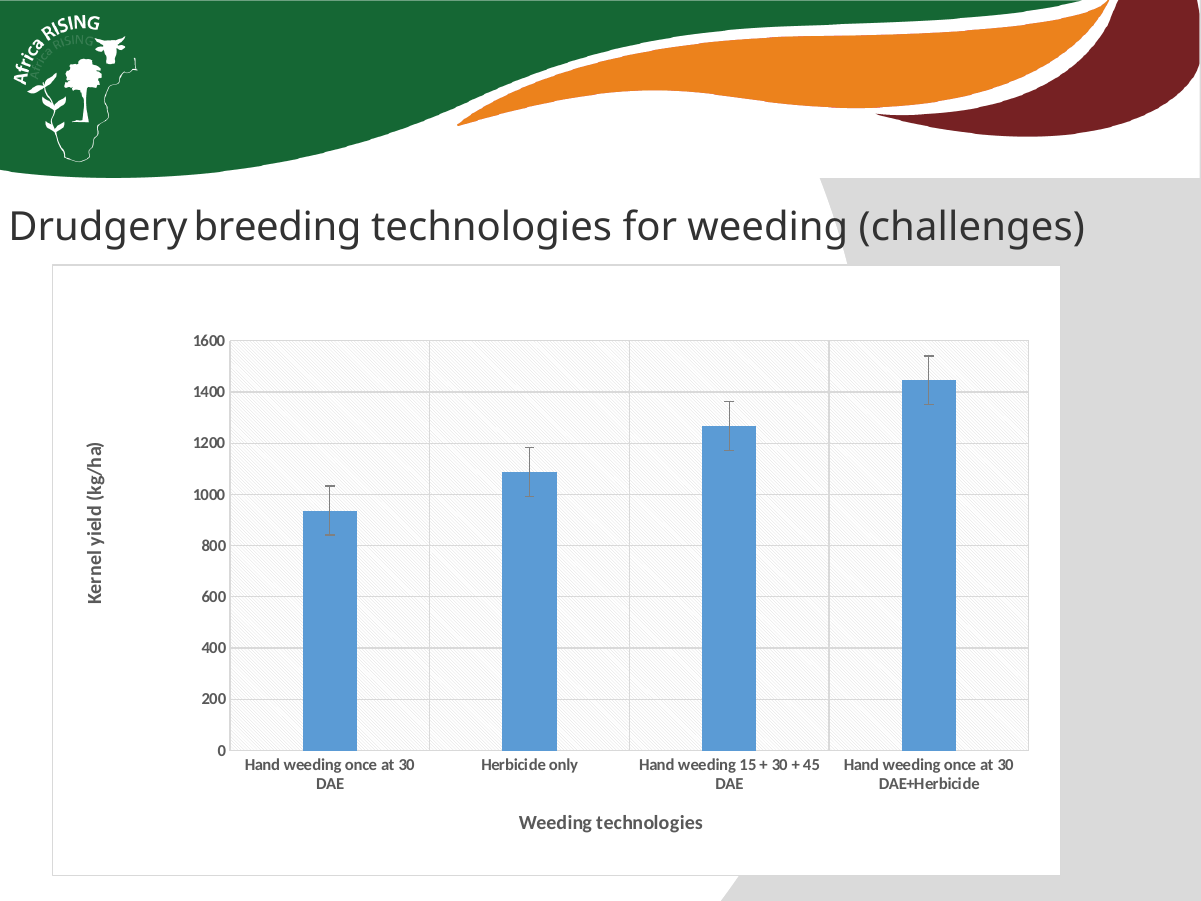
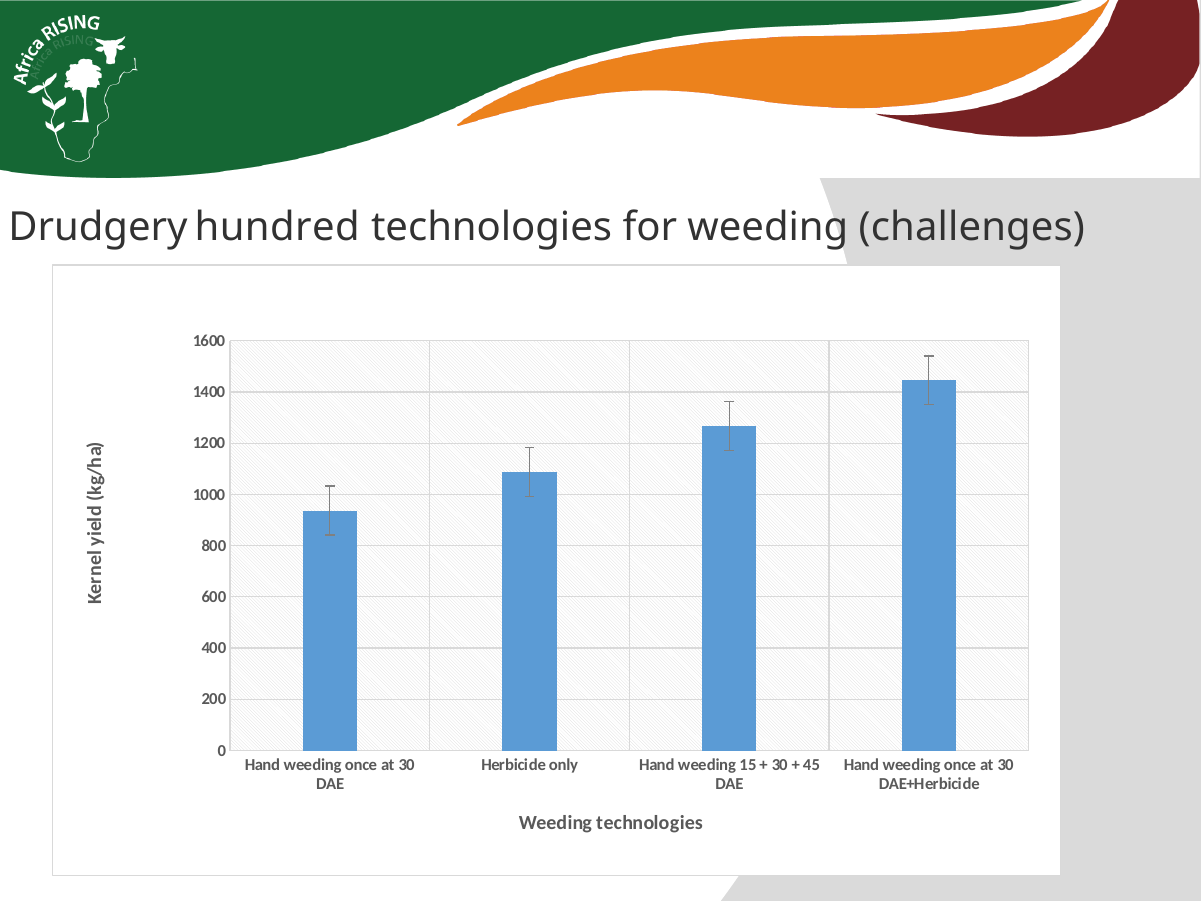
breeding: breeding -> hundred
